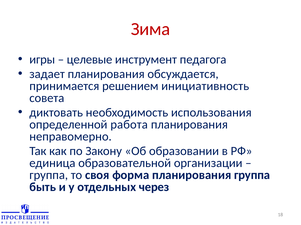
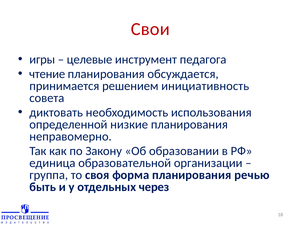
Зима: Зима -> Свои
задает: задает -> чтение
работа: работа -> низкие
планирования группа: группа -> речью
